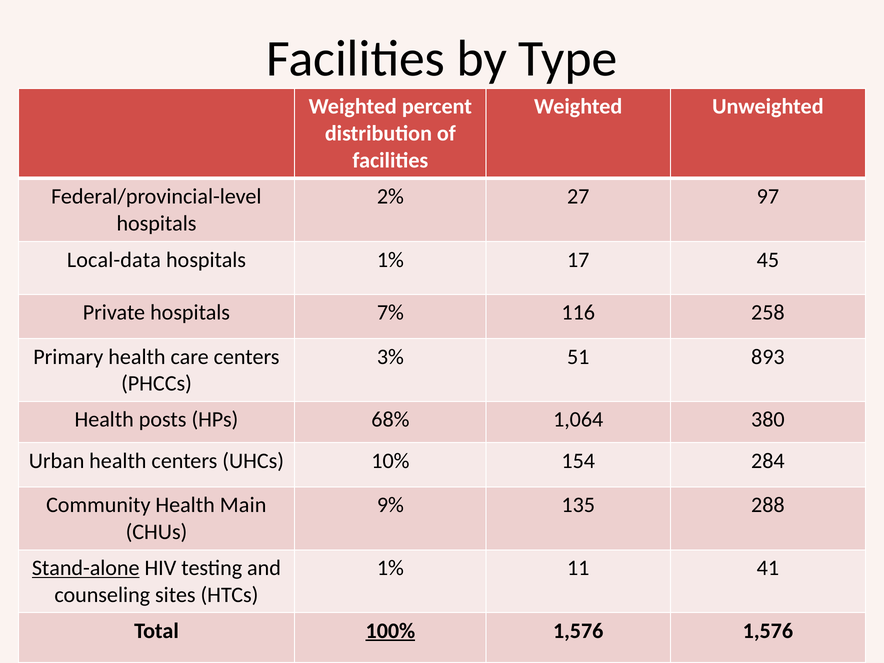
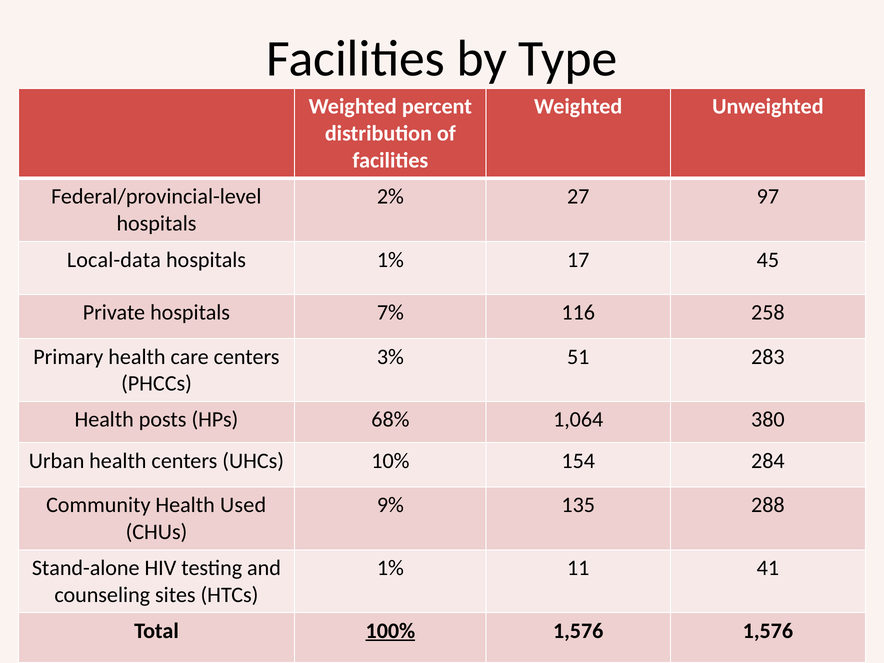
893: 893 -> 283
Main: Main -> Used
Stand-alone underline: present -> none
